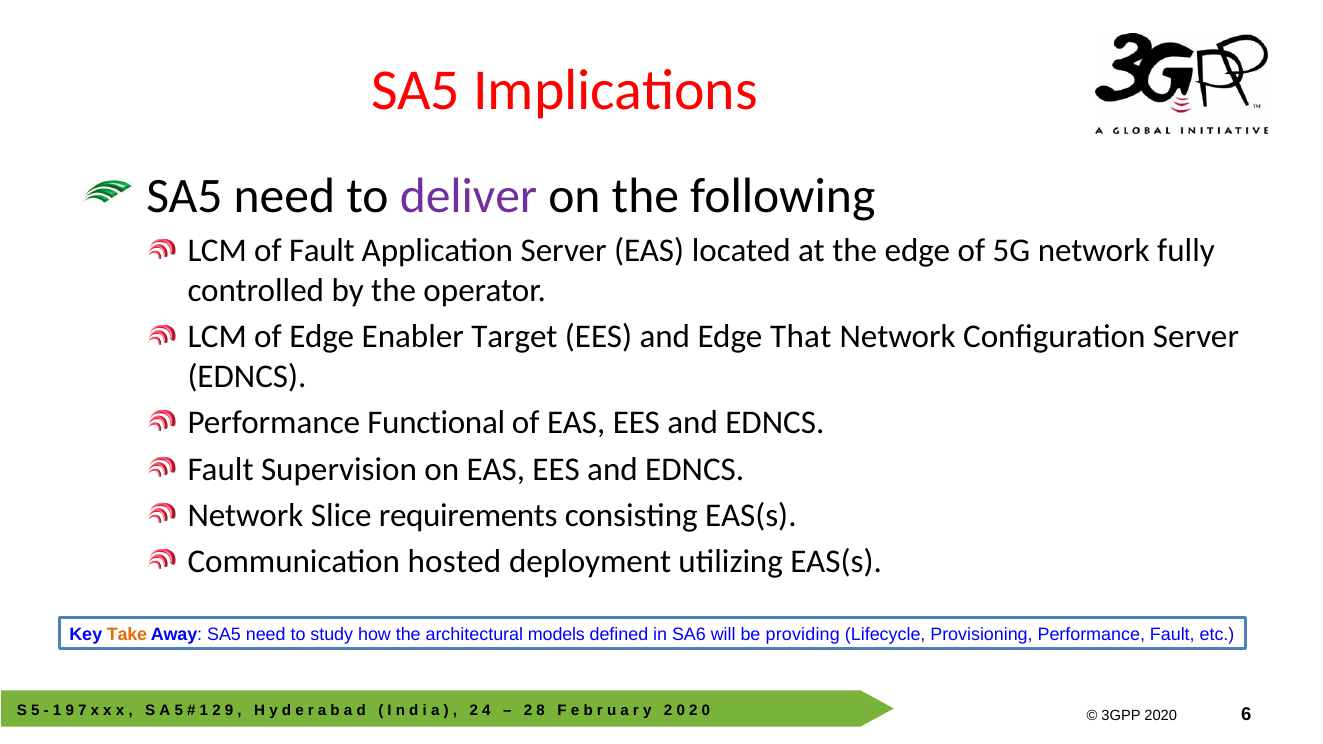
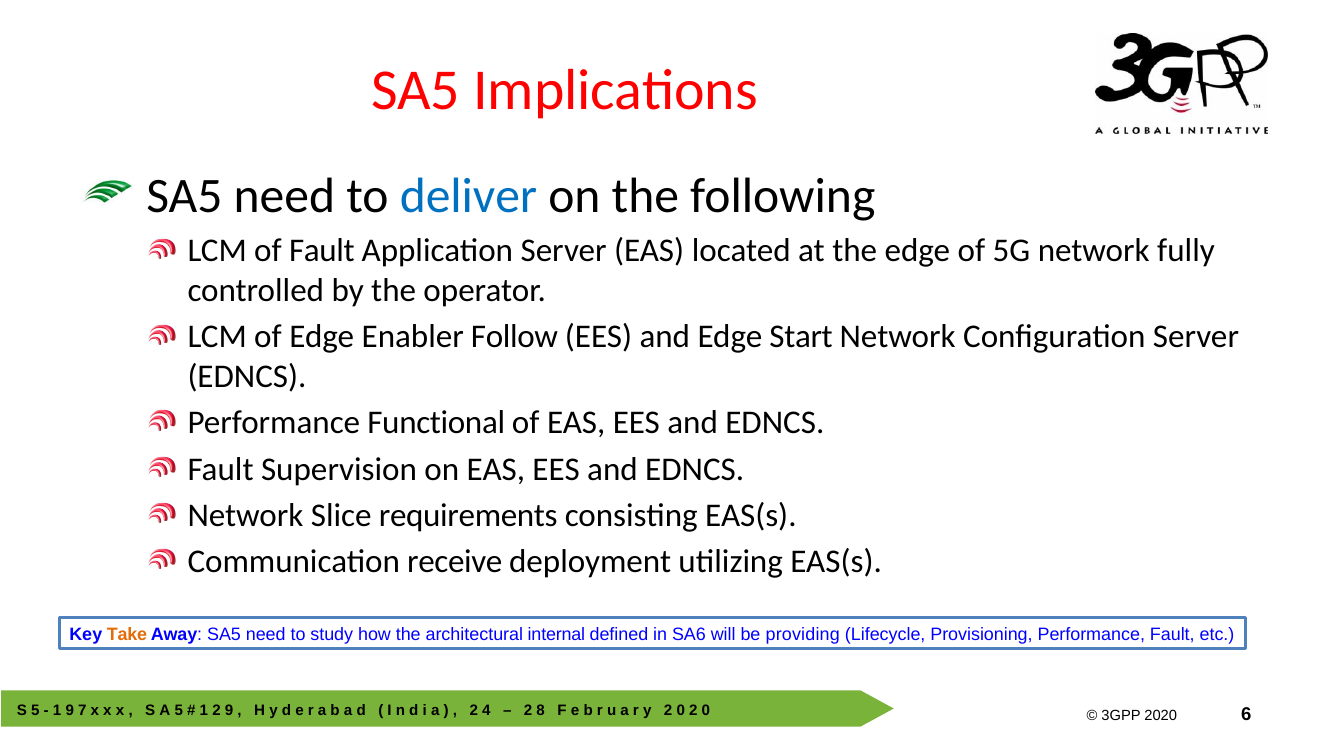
deliver colour: purple -> blue
Target: Target -> Follow
That: That -> Start
hosted: hosted -> receive
models: models -> internal
